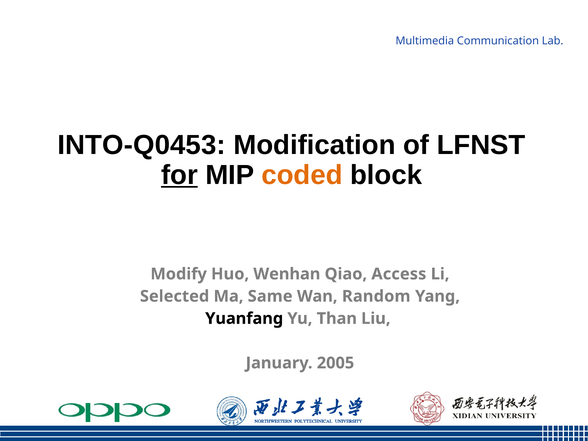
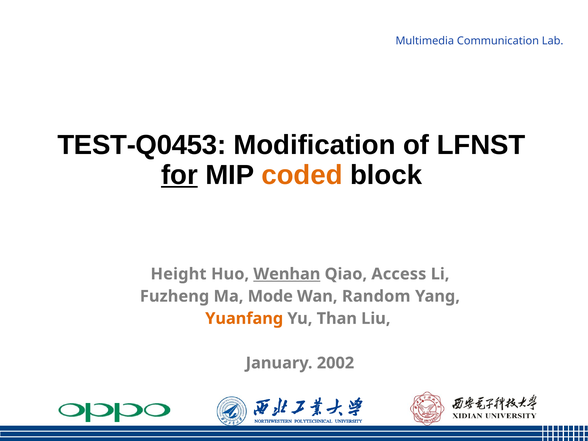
INTO-Q0453: INTO-Q0453 -> TEST-Q0453
Modify: Modify -> Height
Wenhan underline: none -> present
Selected: Selected -> Fuzheng
Same: Same -> Mode
Yuanfang colour: black -> orange
2005: 2005 -> 2002
